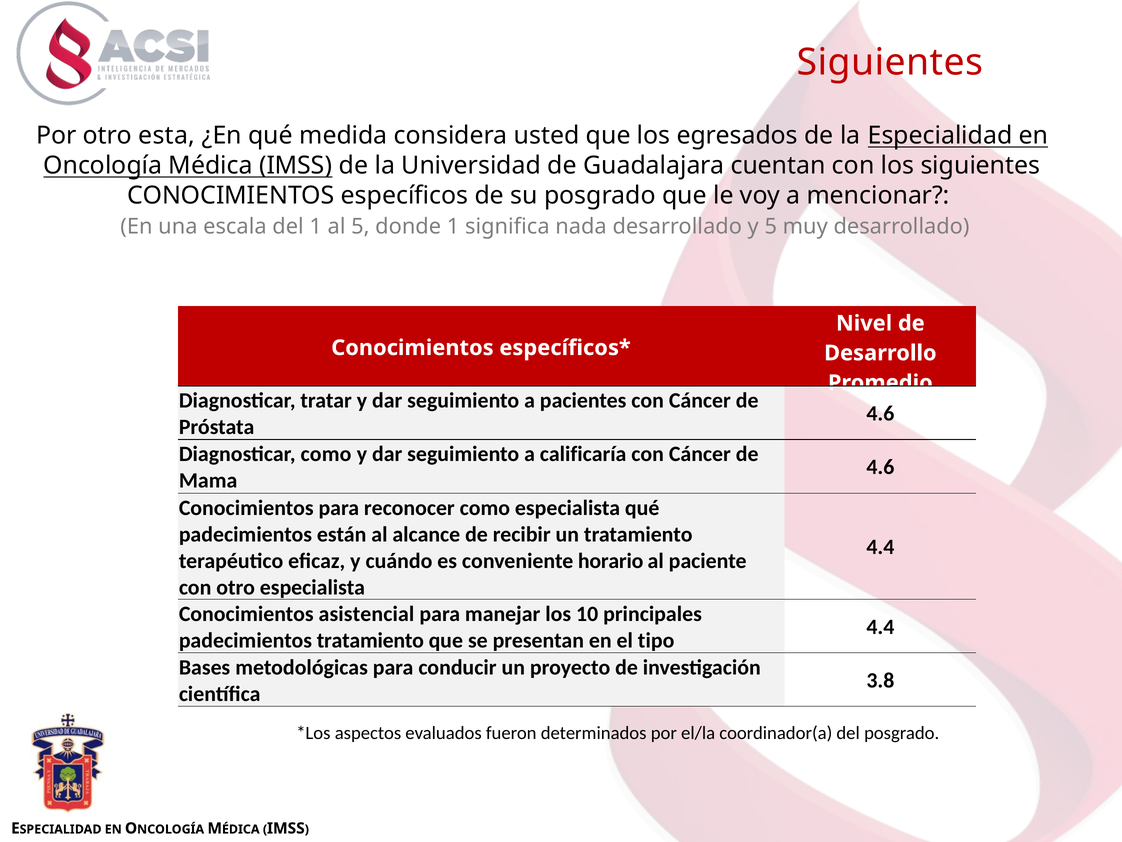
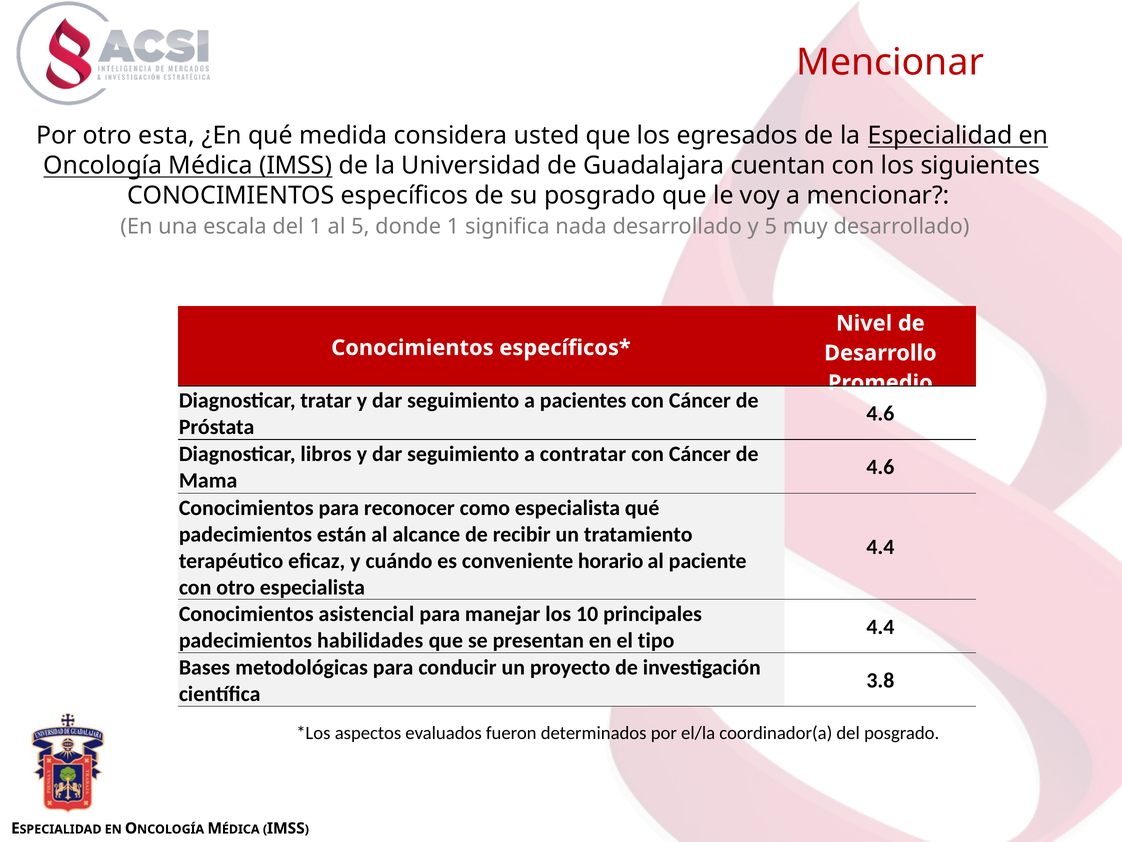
Siguientes at (890, 62): Siguientes -> Mencionar
Diagnosticar como: como -> libros
calificaría: calificaría -> contratar
padecimientos tratamiento: tratamiento -> habilidades
